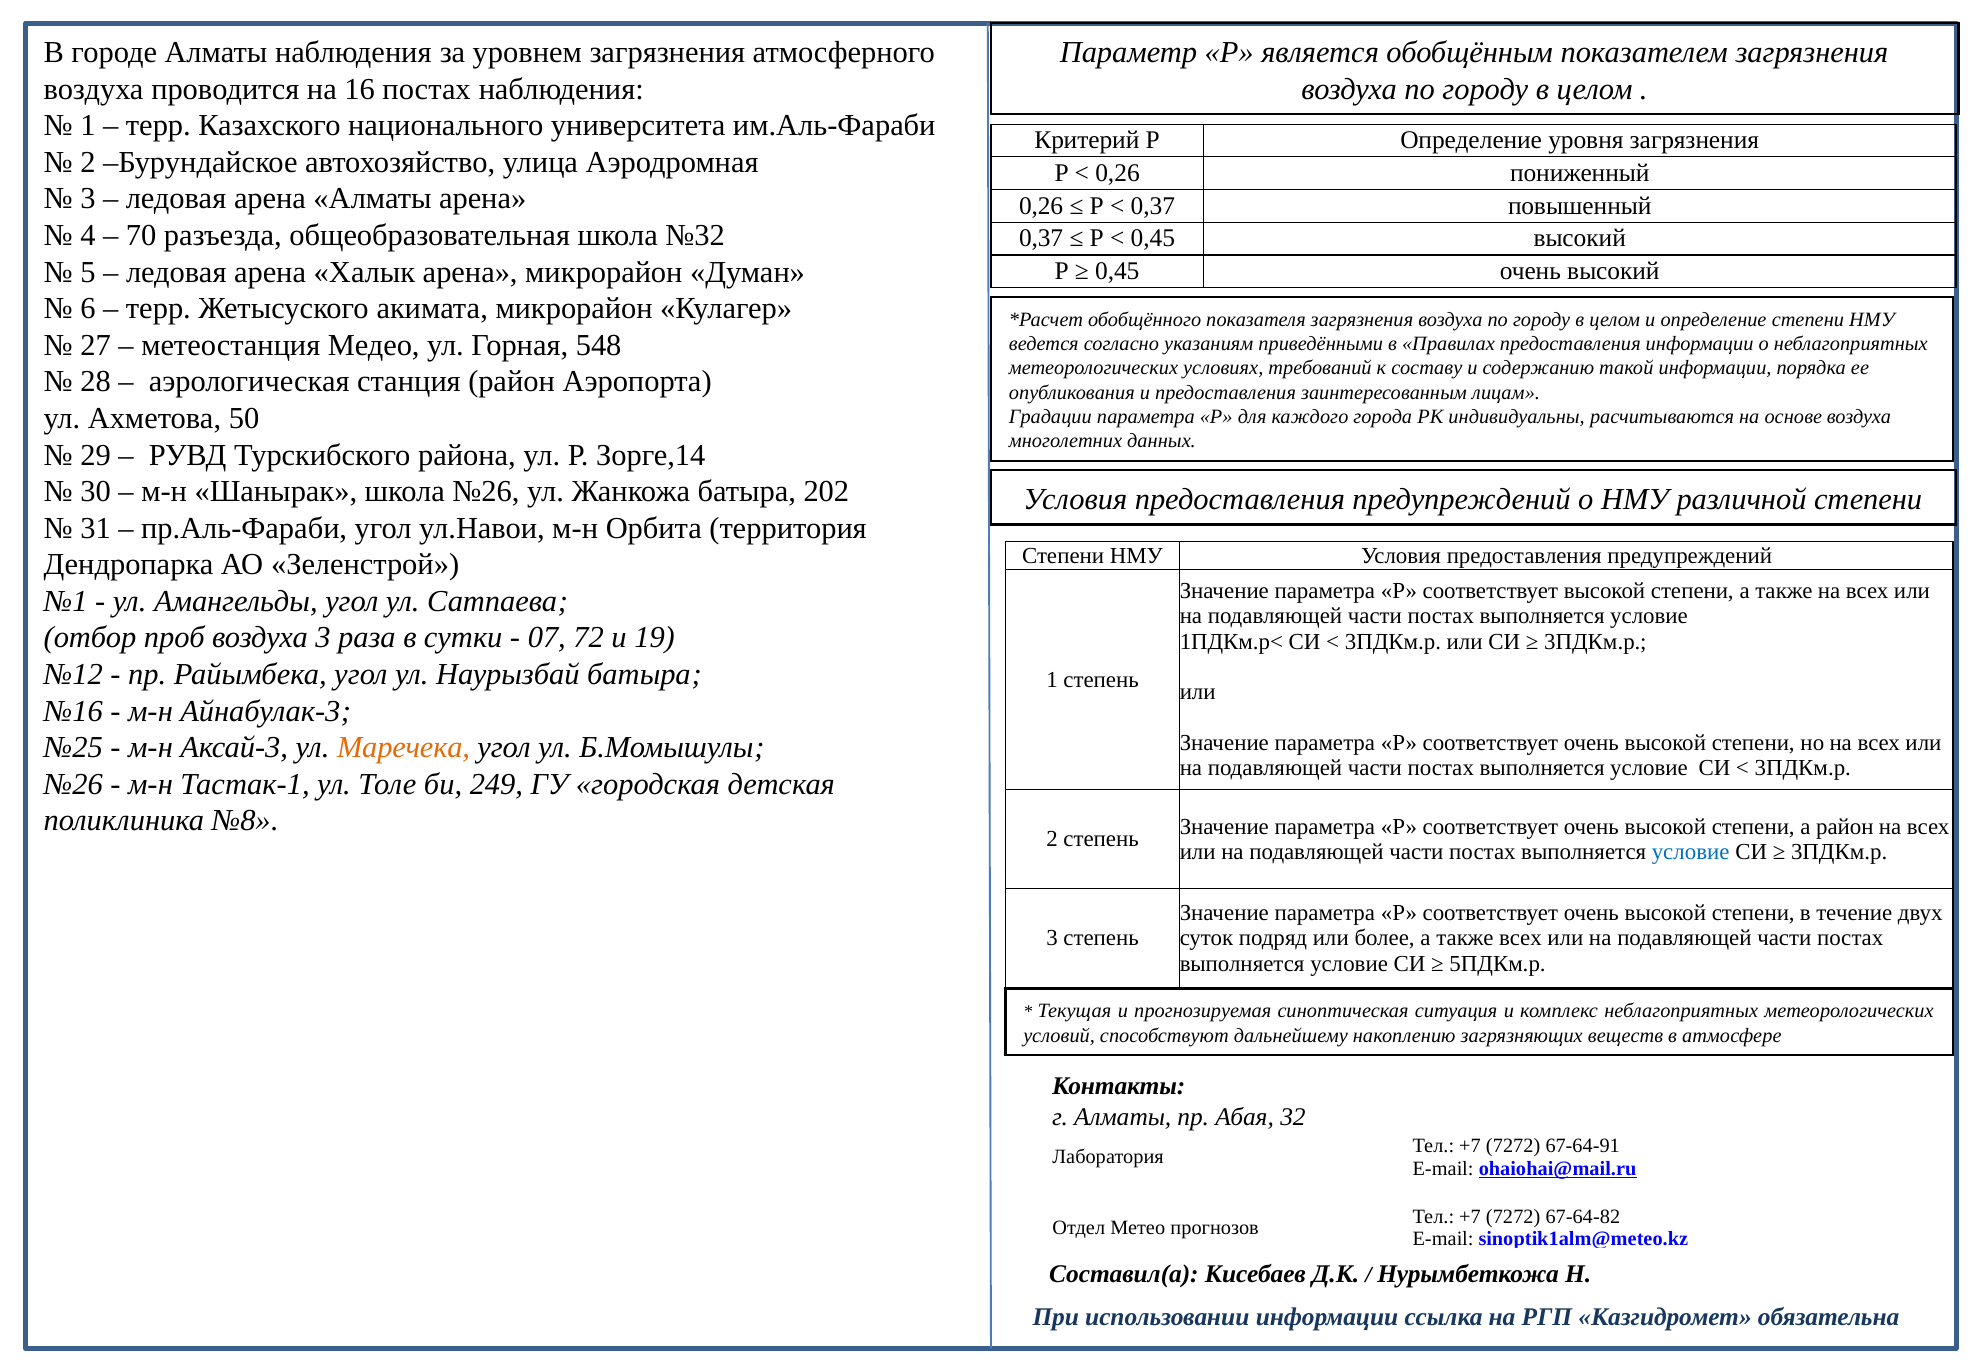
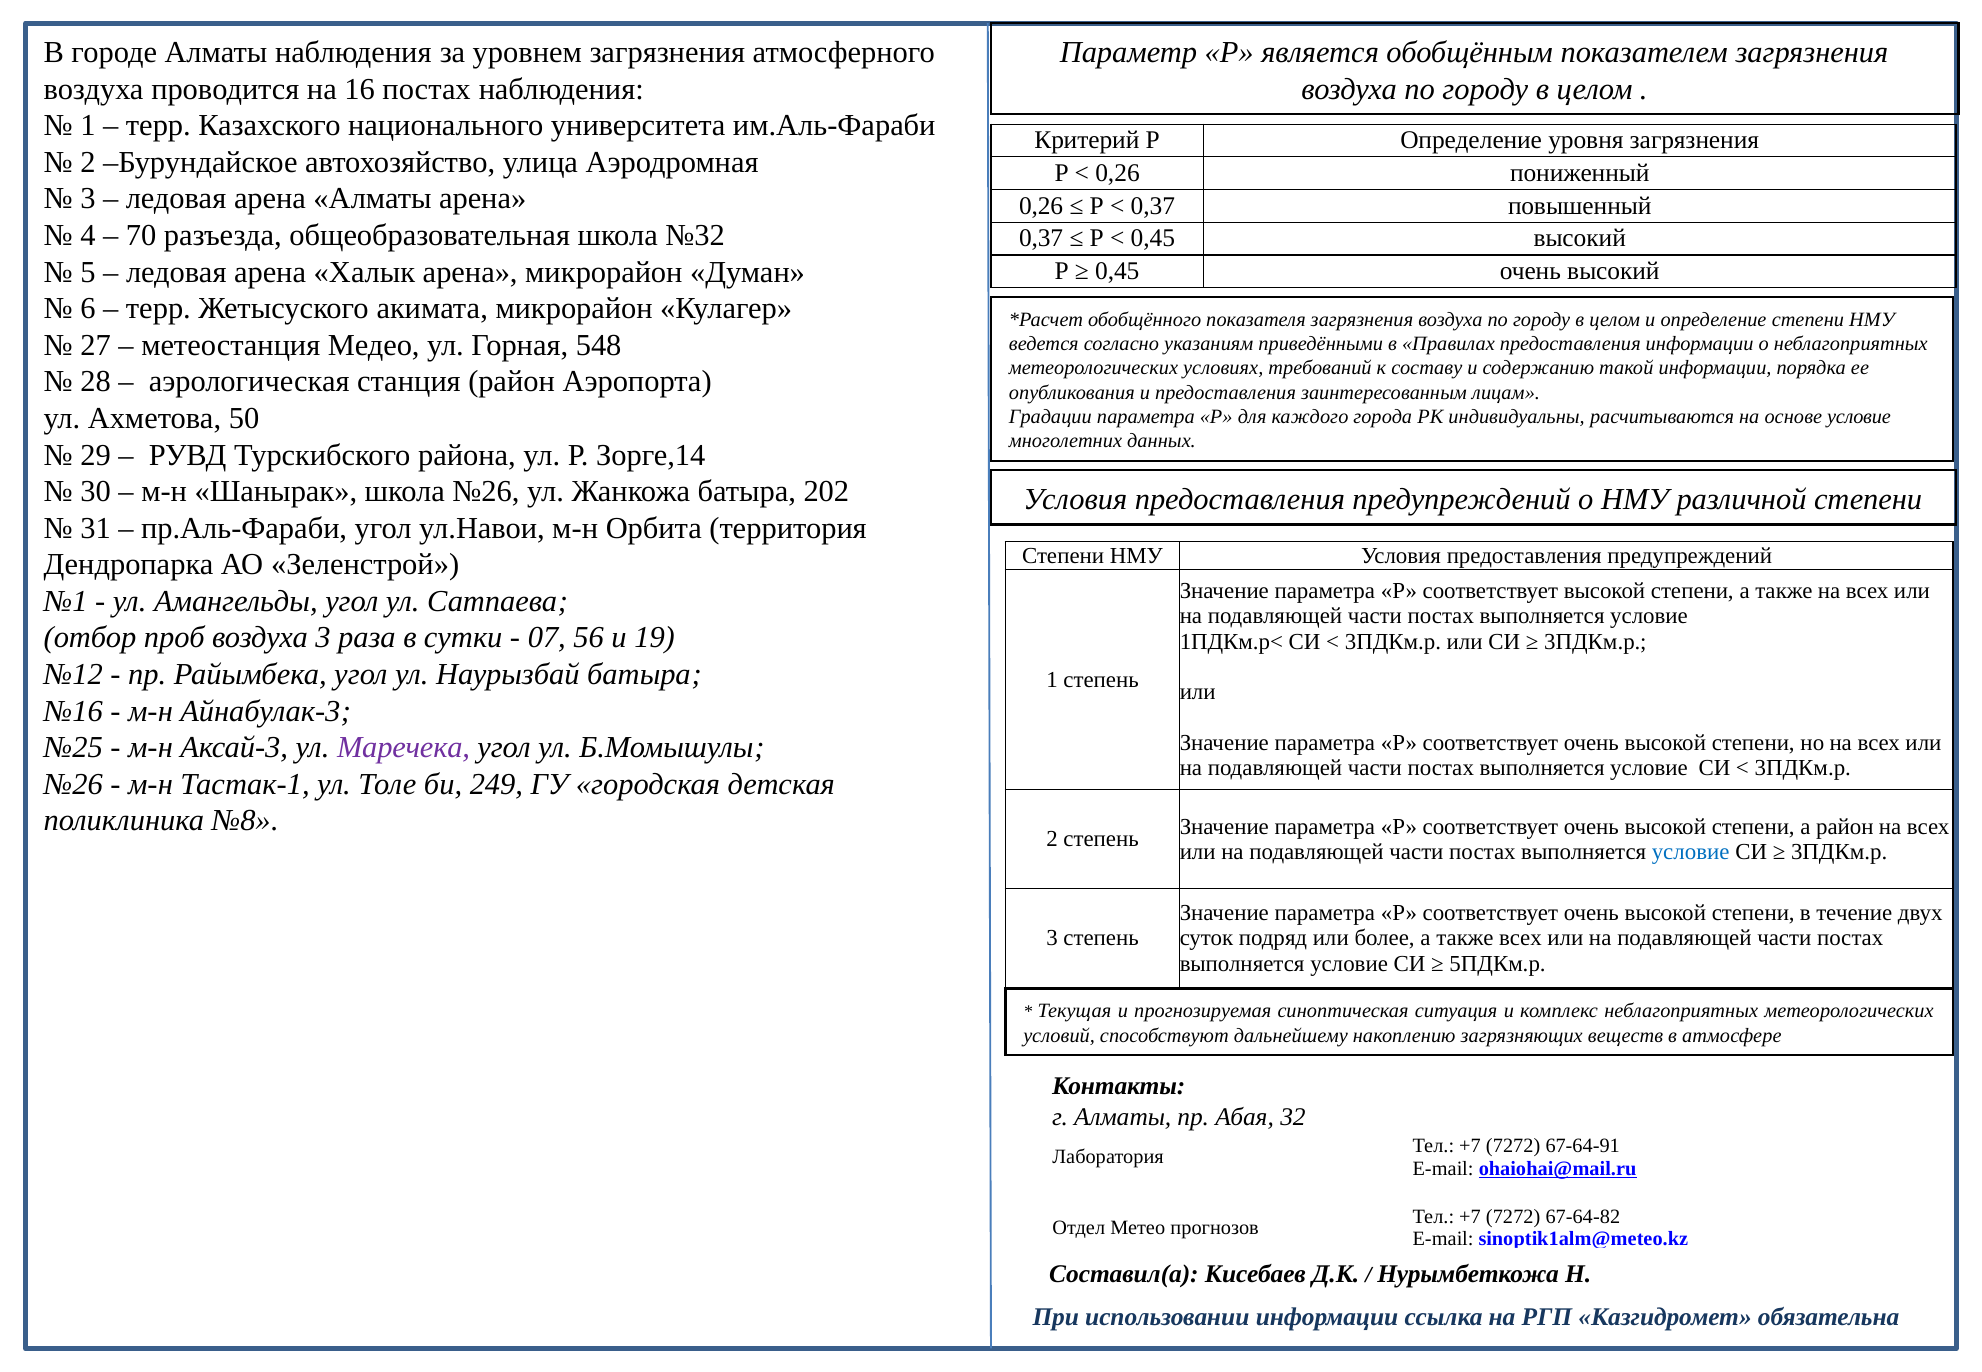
основе воздуха: воздуха -> условие
72: 72 -> 56
Маречека colour: orange -> purple
